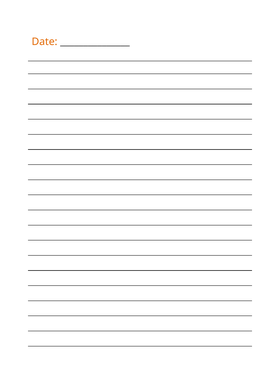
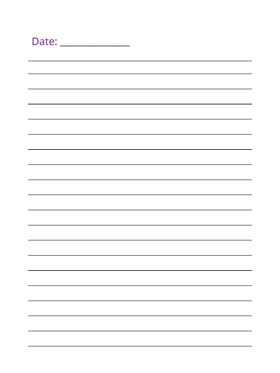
Date colour: orange -> purple
